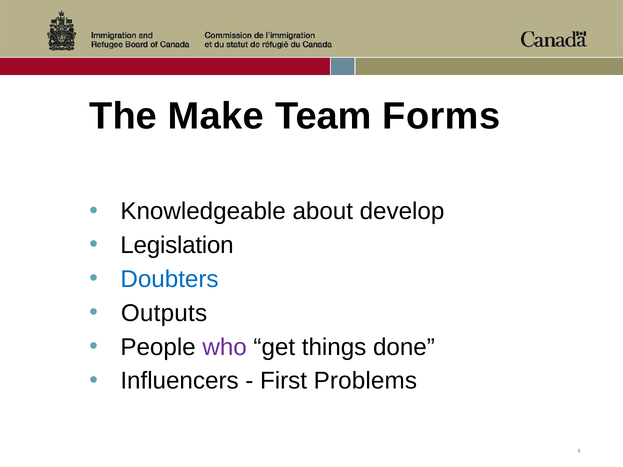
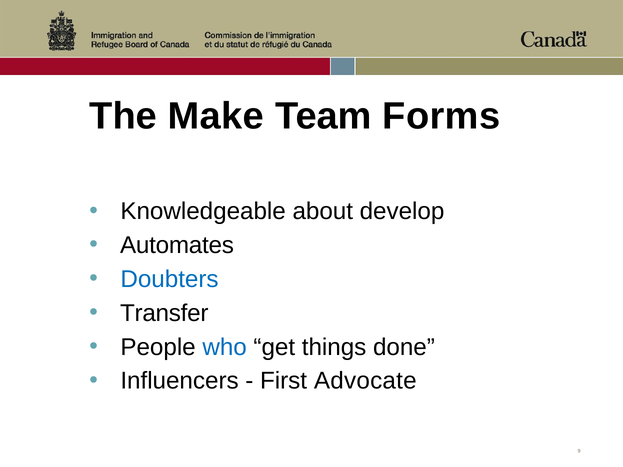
Legislation: Legislation -> Automates
Outputs: Outputs -> Transfer
who colour: purple -> blue
Problems: Problems -> Advocate
